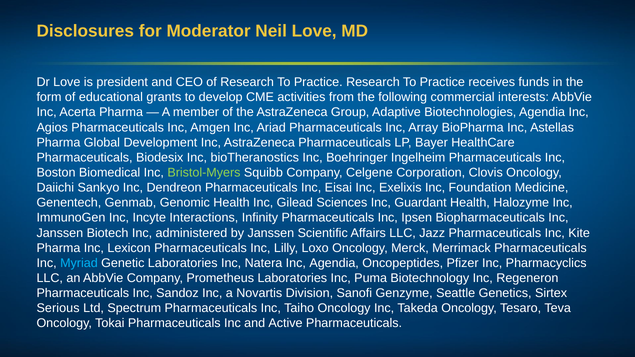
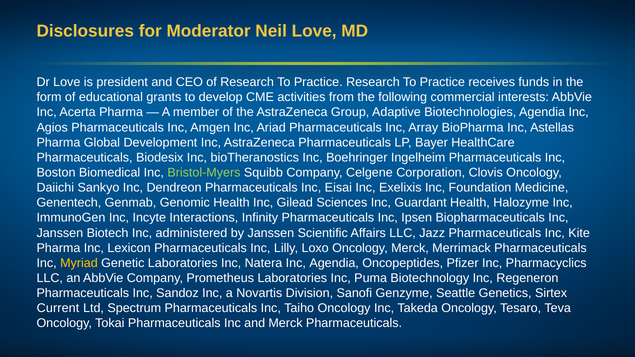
Myriad colour: light blue -> yellow
Serious: Serious -> Current
and Active: Active -> Merck
